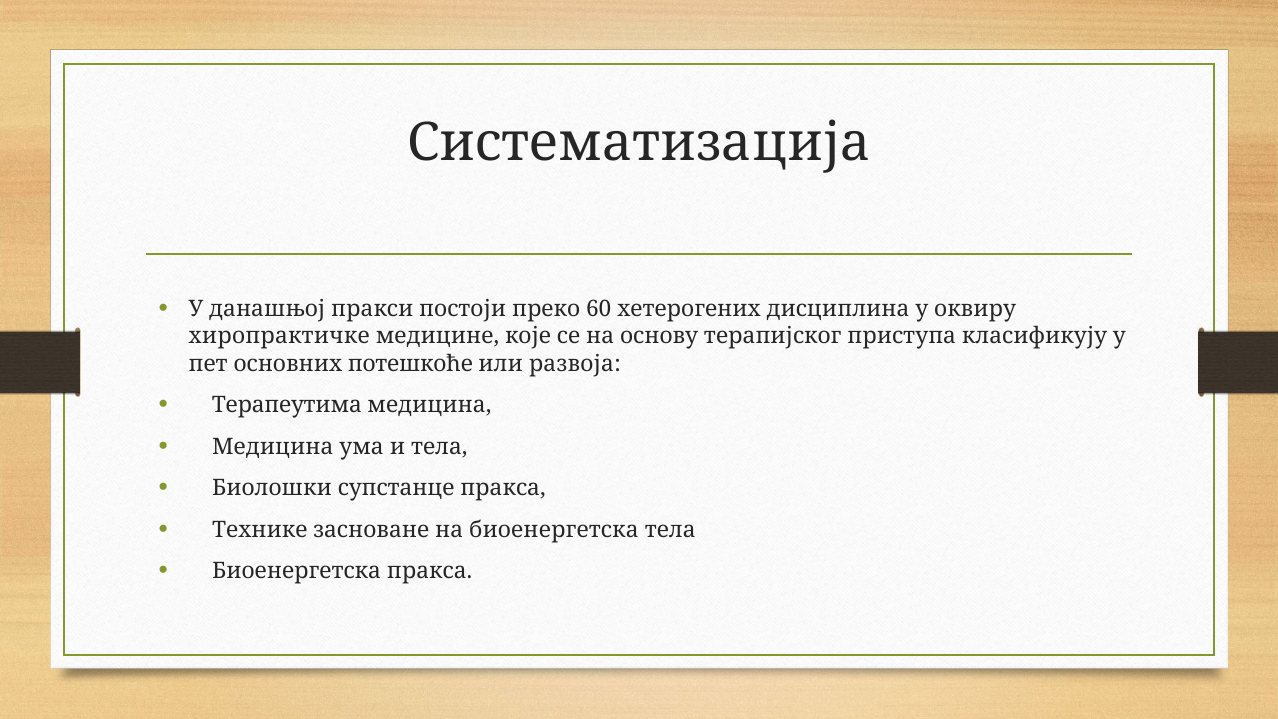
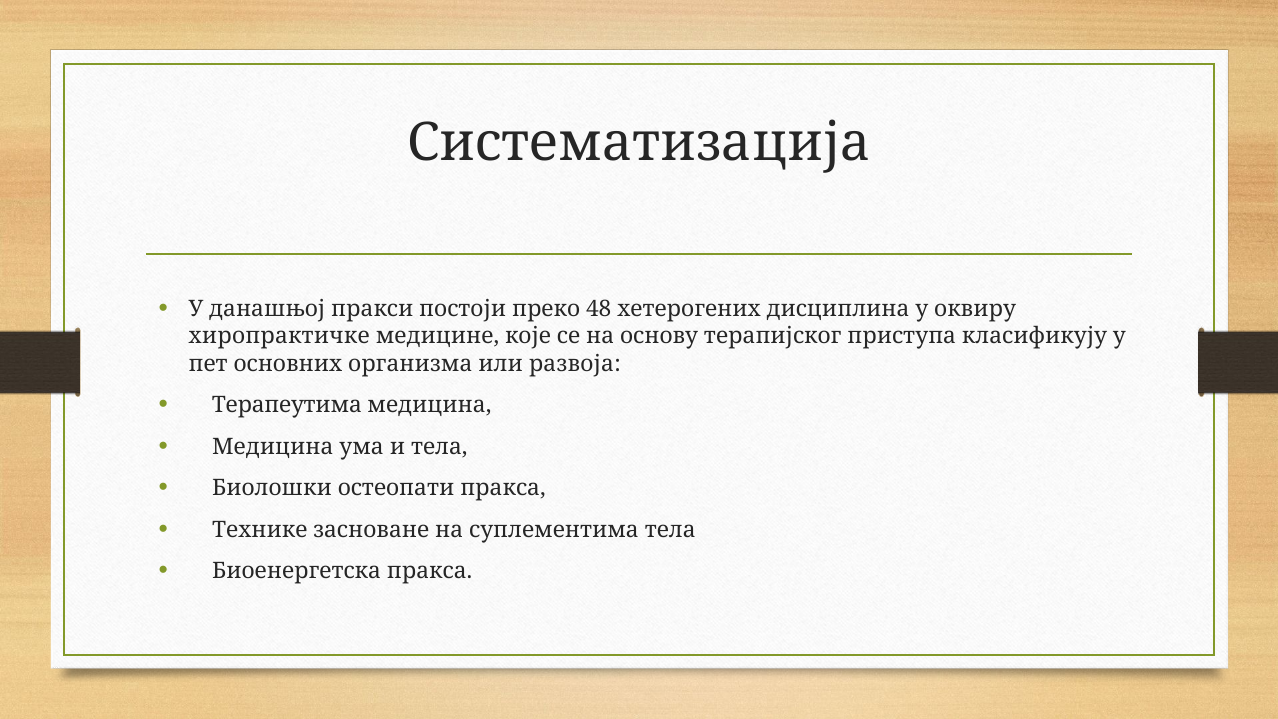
60: 60 -> 48
потешкоће: потешкоће -> организма
супстанце: супстанце -> остеопати
на биоенергетска: биоенергетска -> суплементима
